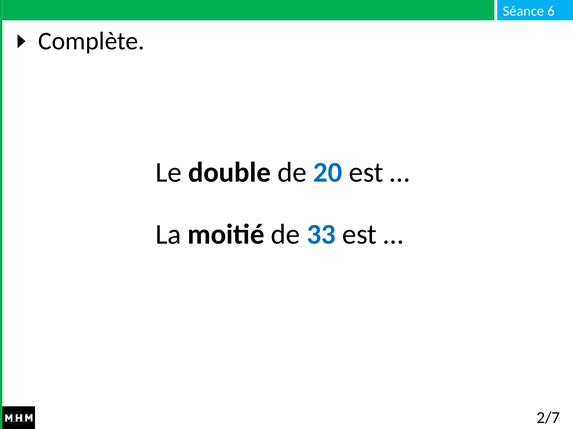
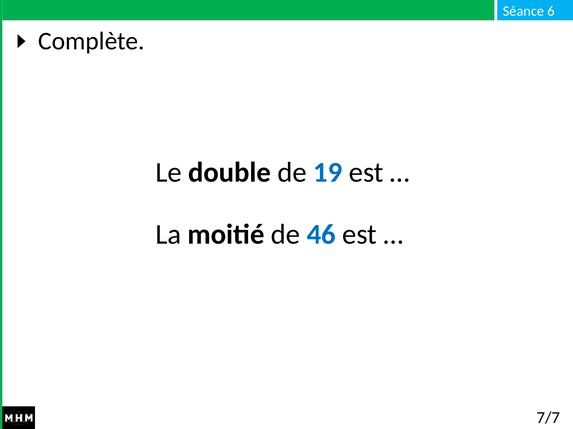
20: 20 -> 19
33: 33 -> 46
2/7: 2/7 -> 7/7
